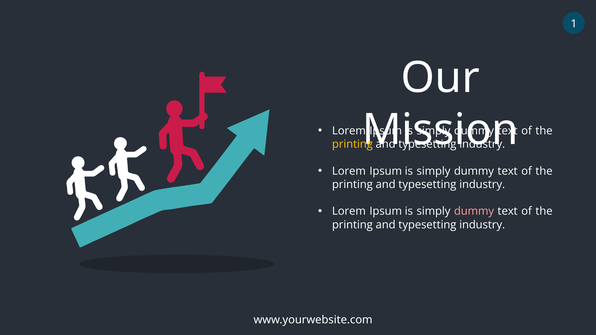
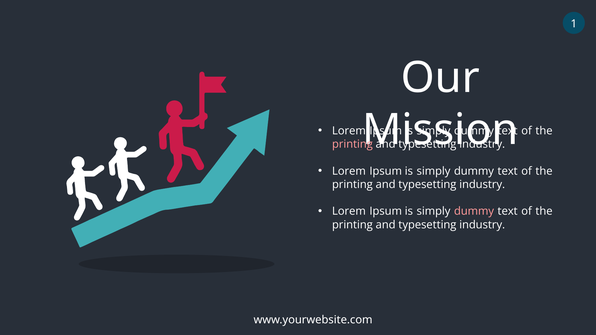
printing at (352, 144) colour: yellow -> pink
